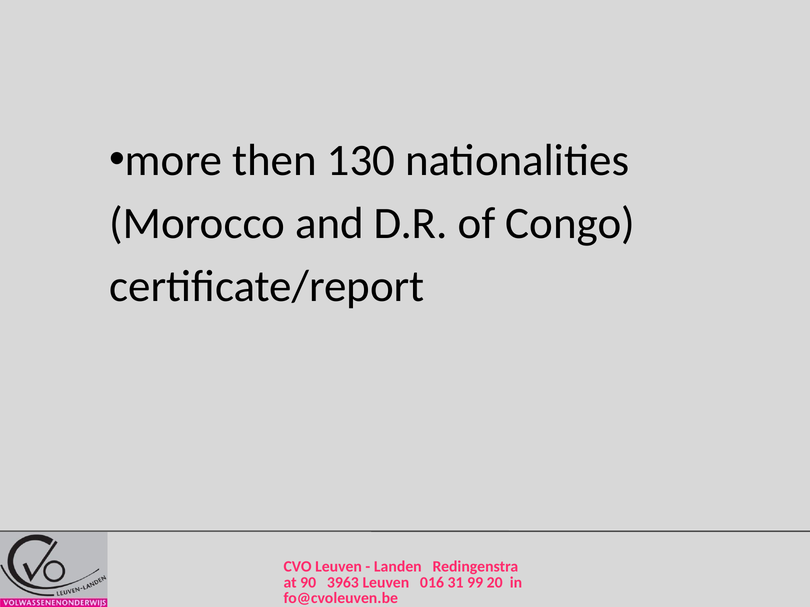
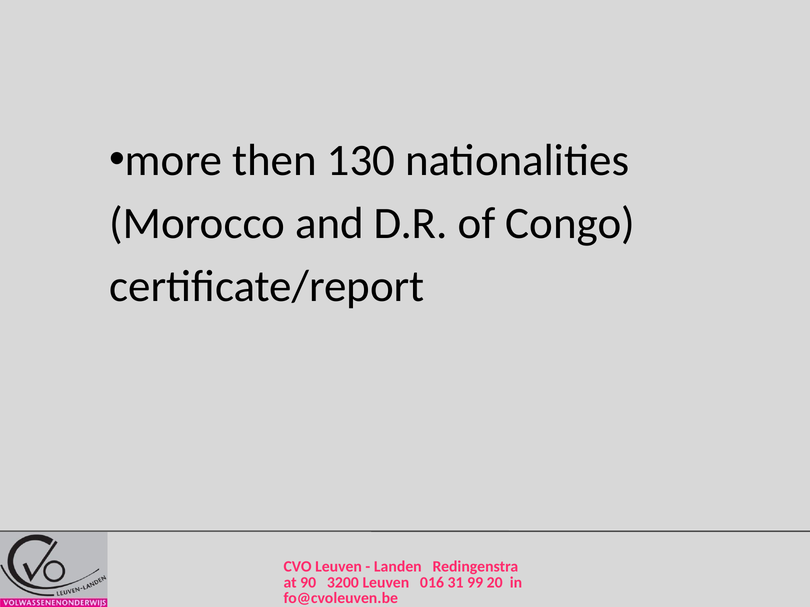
3963: 3963 -> 3200
